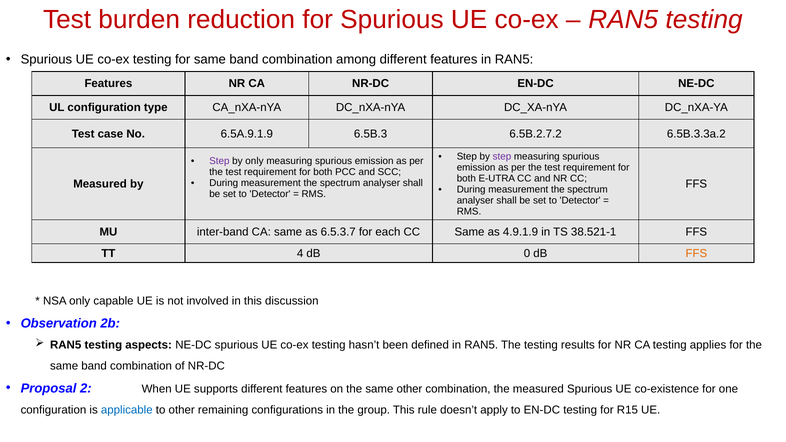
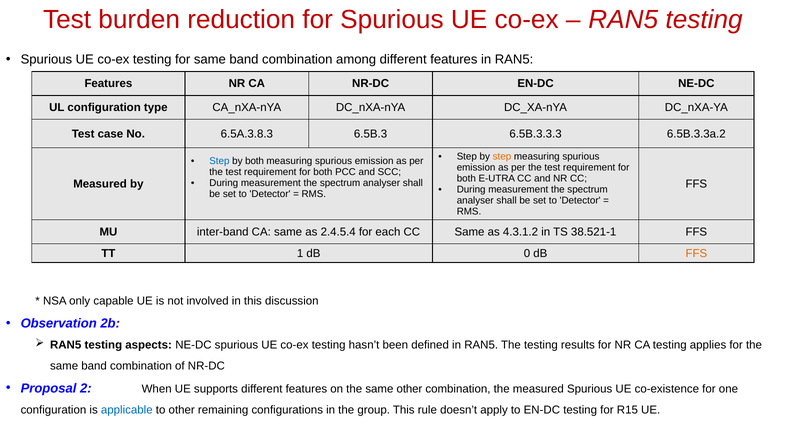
6.5A.9.1.9: 6.5A.9.1.9 -> 6.5A.3.8.3
6.5B.2.7.2: 6.5B.2.7.2 -> 6.5B.3.3.3
step at (502, 157) colour: purple -> orange
Step at (219, 161) colour: purple -> blue
by only: only -> both
6.5.3.7: 6.5.3.7 -> 2.4.5.4
4.9.1.9: 4.9.1.9 -> 4.3.1.2
4: 4 -> 1
